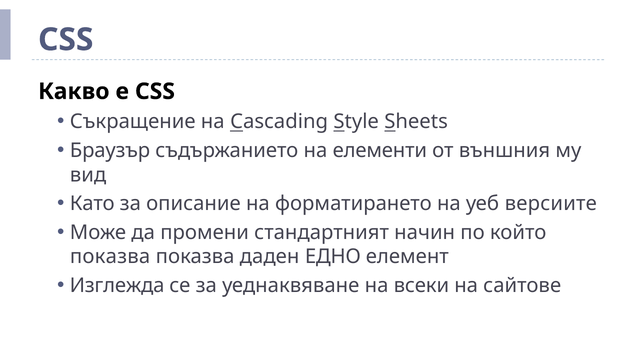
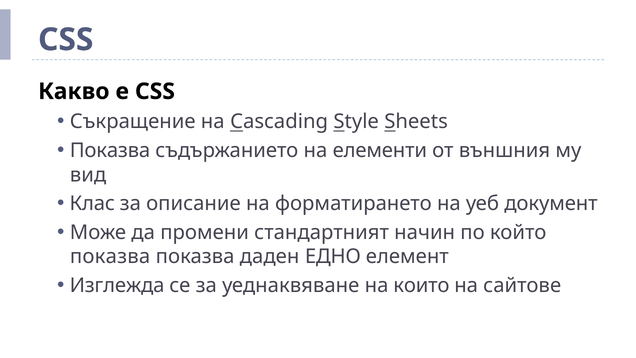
Браузър at (110, 150): Браузър -> Показва
Като: Като -> Клас
версиите: версиите -> документ
всеки: всеки -> които
